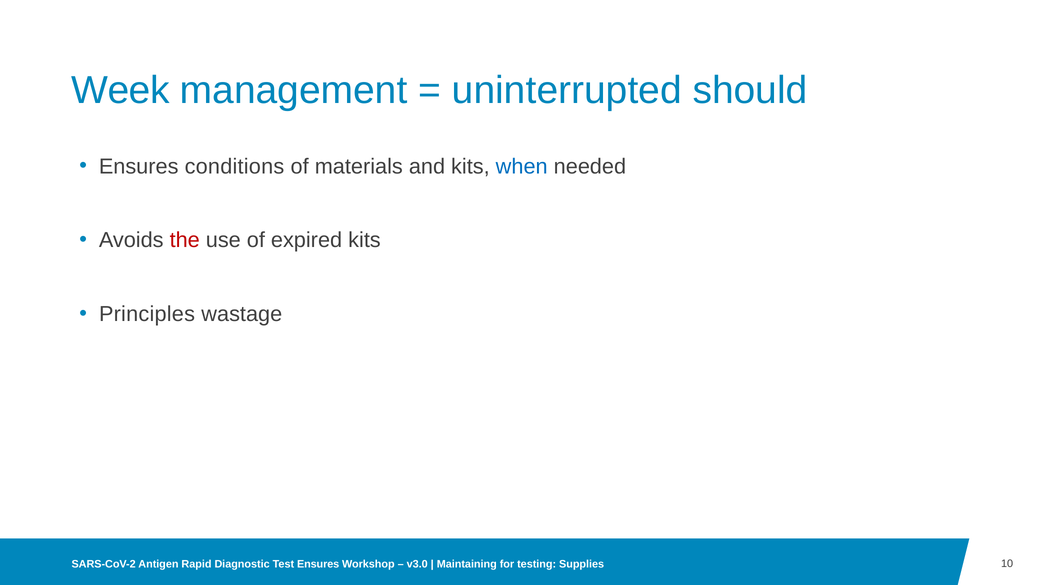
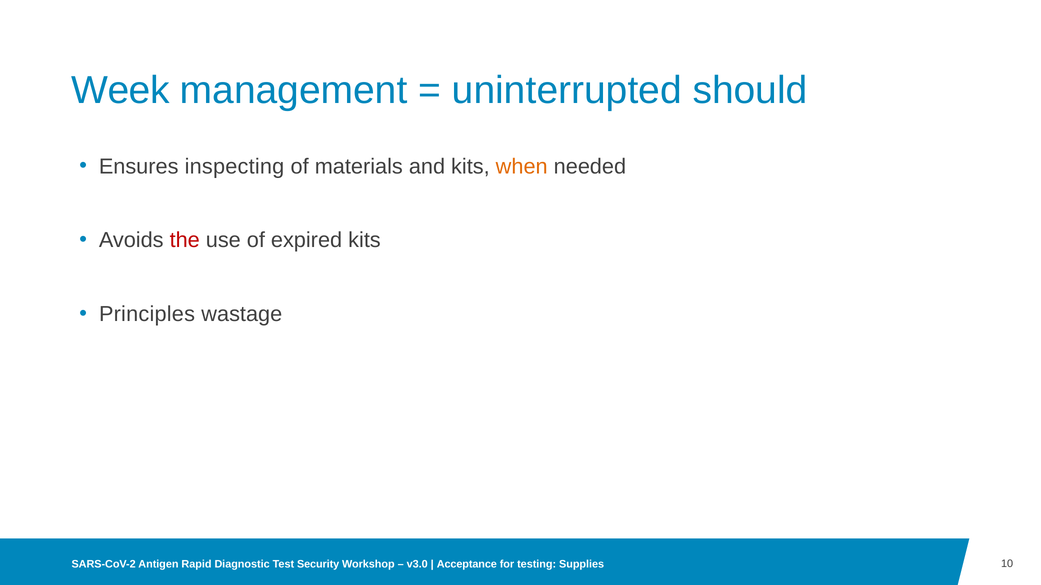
conditions: conditions -> inspecting
when colour: blue -> orange
Test Ensures: Ensures -> Security
Maintaining: Maintaining -> Acceptance
